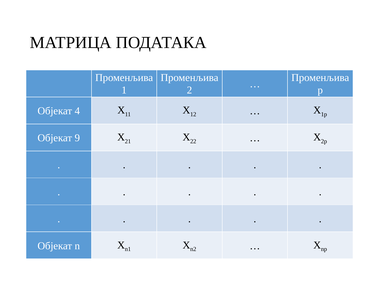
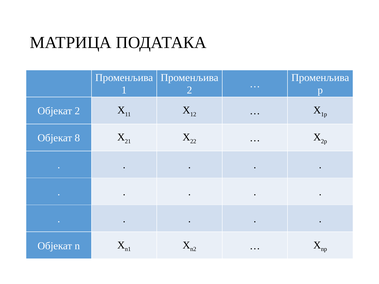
Објекат 4: 4 -> 2
9: 9 -> 8
